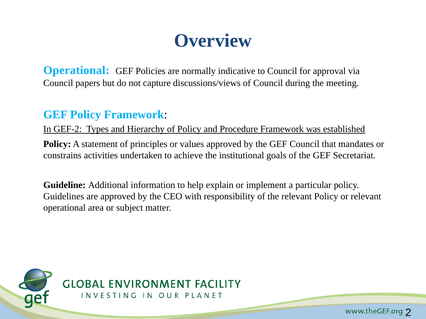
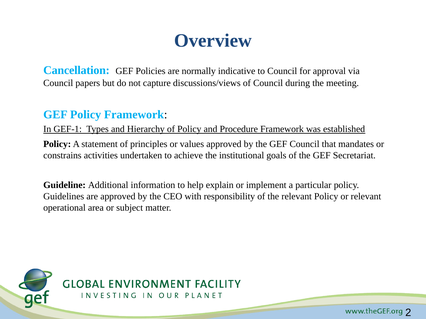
Operational at (76, 70): Operational -> Cancellation
GEF-2: GEF-2 -> GEF-1
